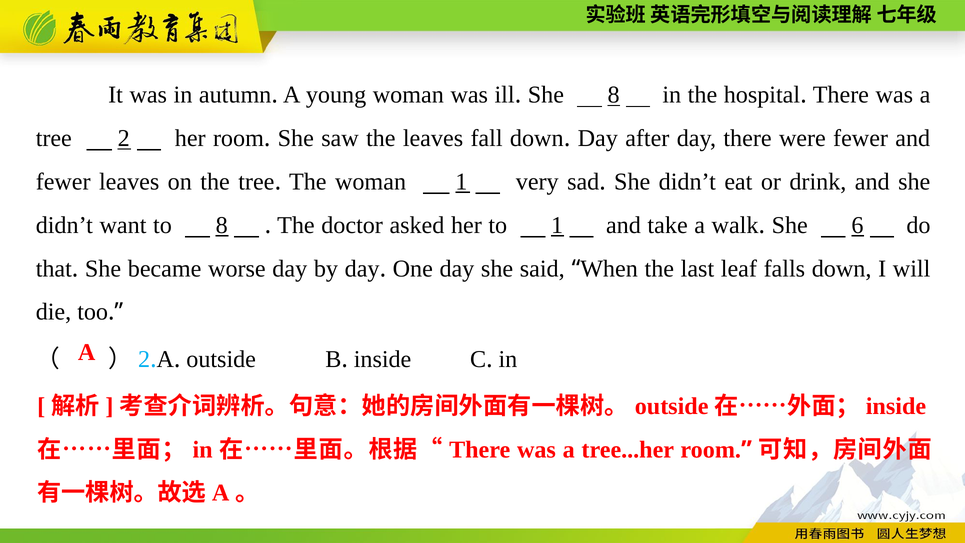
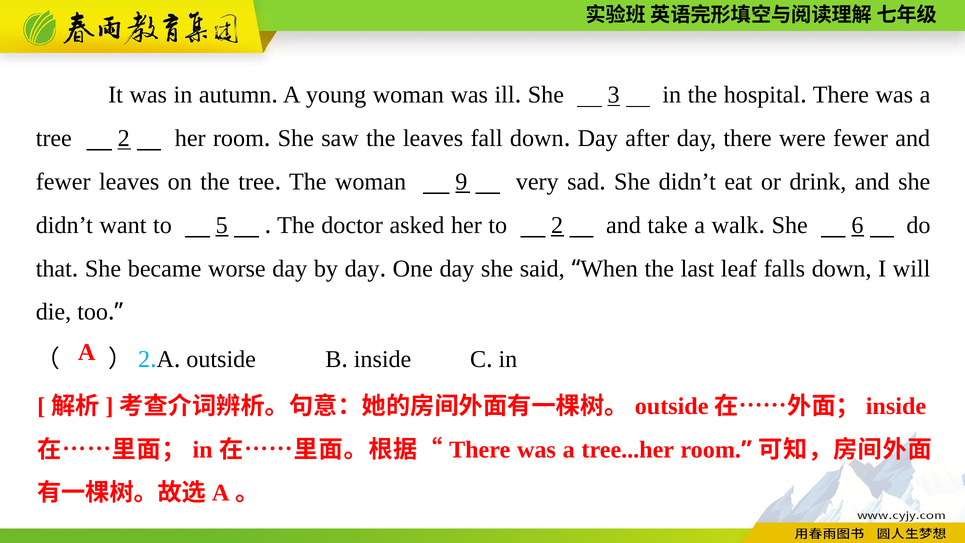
She 8: 8 -> 3
woman 1: 1 -> 9
to 8: 8 -> 5
to 1: 1 -> 2
